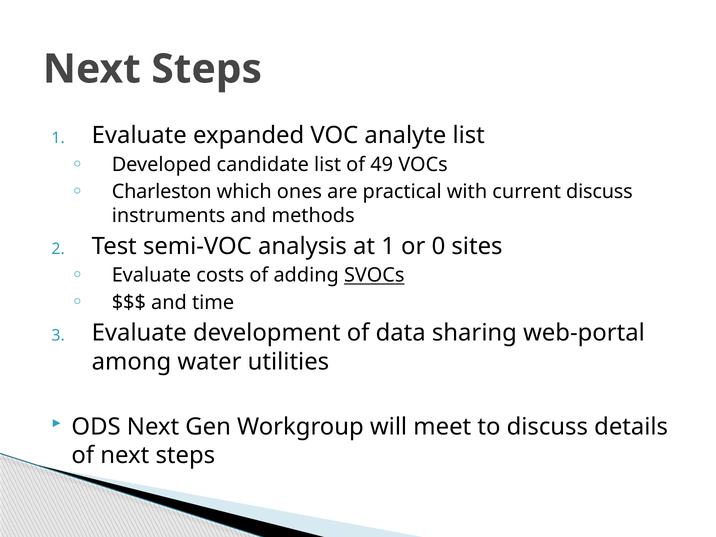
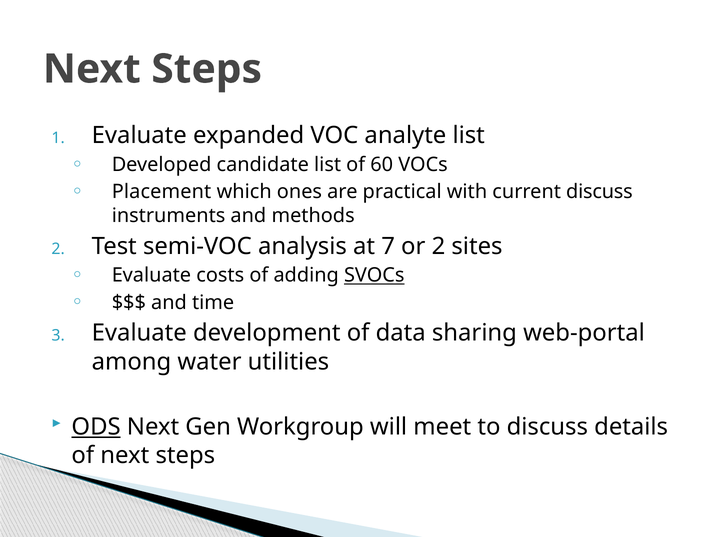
49: 49 -> 60
Charleston: Charleston -> Placement
at 1: 1 -> 7
or 0: 0 -> 2
ODS underline: none -> present
